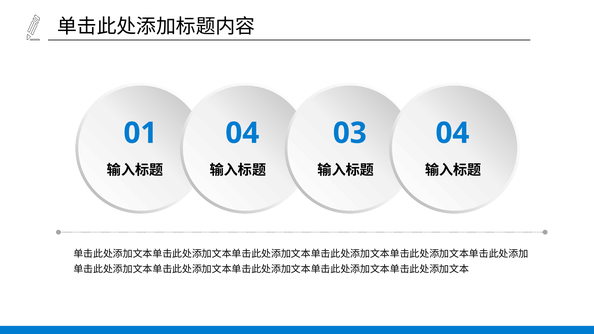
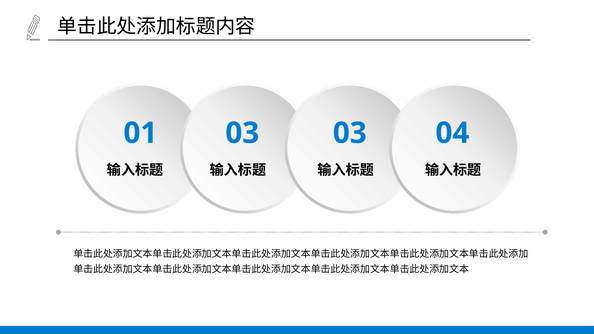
01 04: 04 -> 03
